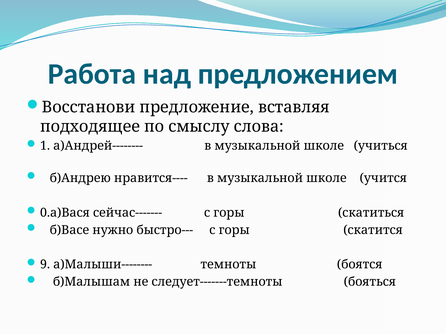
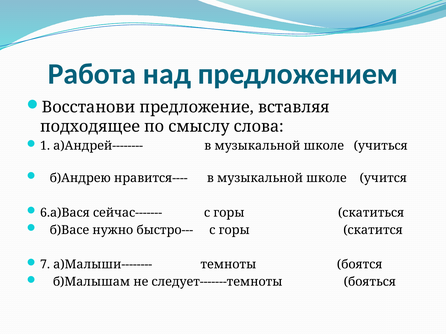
0.а)Вася: 0.а)Вася -> 6.а)Вася
9: 9 -> 7
